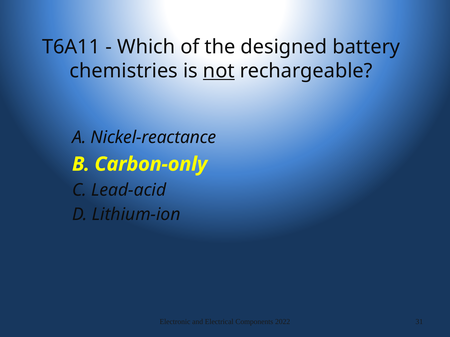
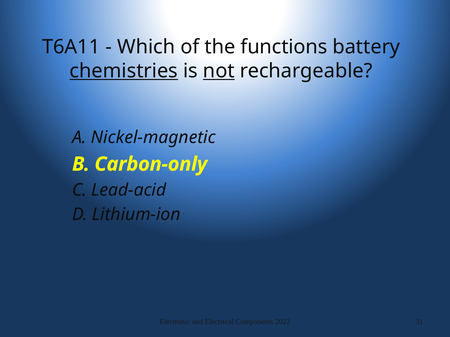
designed: designed -> functions
chemistries underline: none -> present
Nickel-reactance: Nickel-reactance -> Nickel-magnetic
